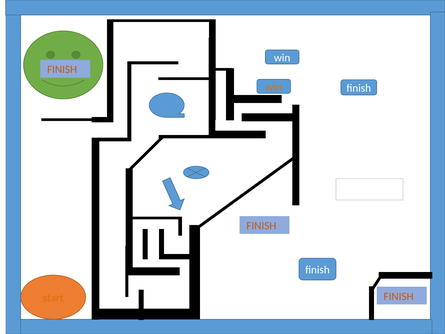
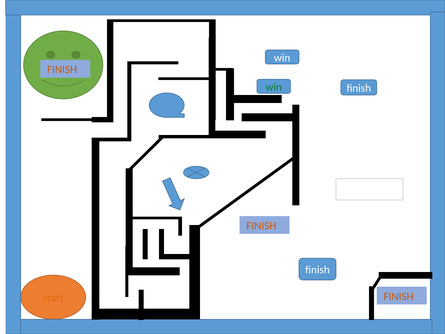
win at (274, 87) colour: orange -> green
